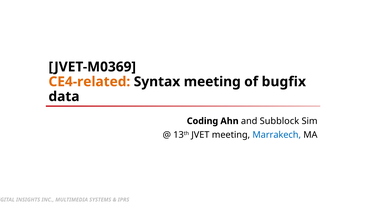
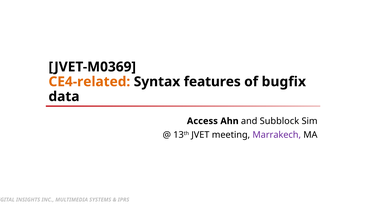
Syntax meeting: meeting -> features
Coding: Coding -> Access
Marrakech colour: blue -> purple
